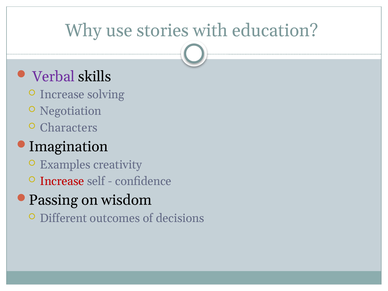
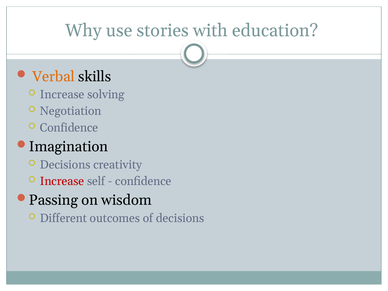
Verbal colour: purple -> orange
Characters at (69, 128): Characters -> Confidence
Examples at (65, 165): Examples -> Decisions
